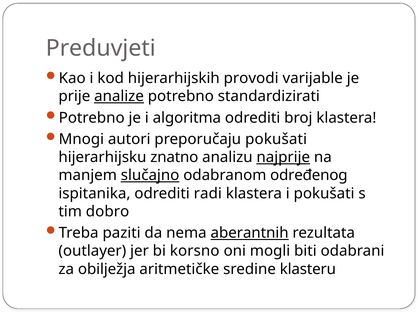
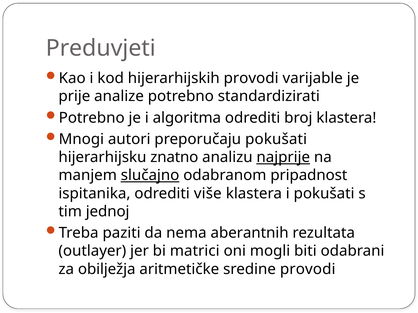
analize underline: present -> none
određenog: određenog -> pripadnost
radi: radi -> više
dobro: dobro -> jednoj
aberantnih underline: present -> none
korsno: korsno -> matrici
sredine klasteru: klasteru -> provodi
